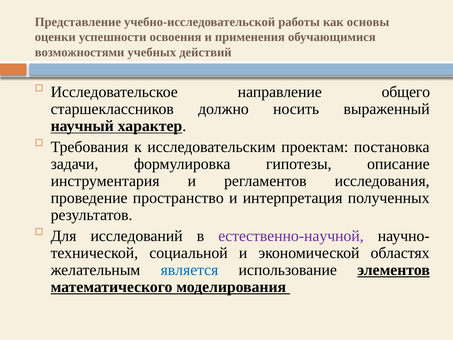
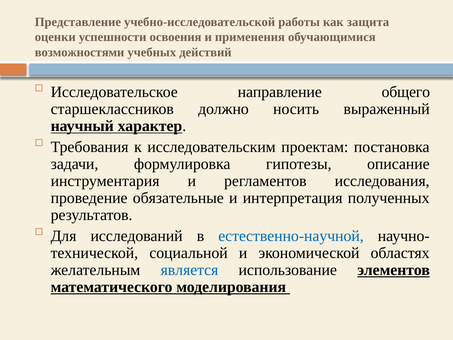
основы: основы -> защита
пространство: пространство -> обязательные
естественно-научной colour: purple -> blue
